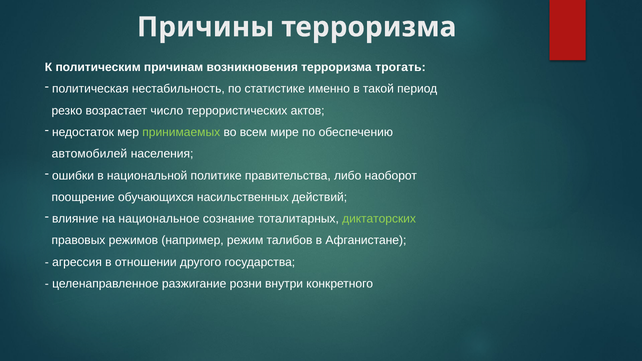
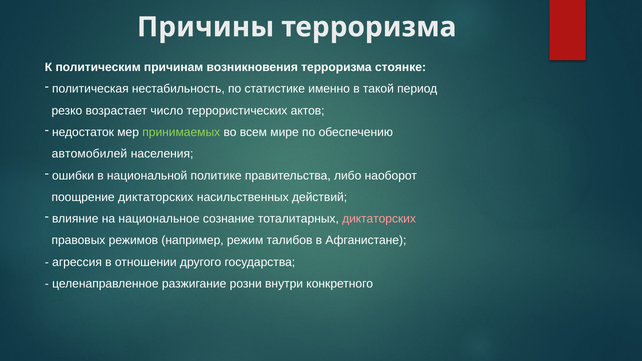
трогать: трогать -> стоянке
поощрение обучающихся: обучающихся -> диктаторских
диктаторских at (379, 219) colour: light green -> pink
